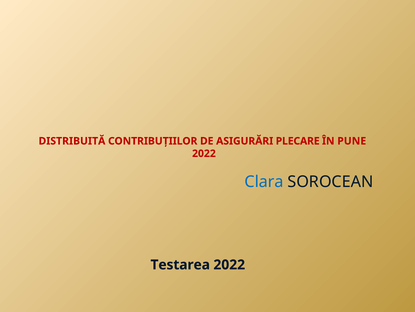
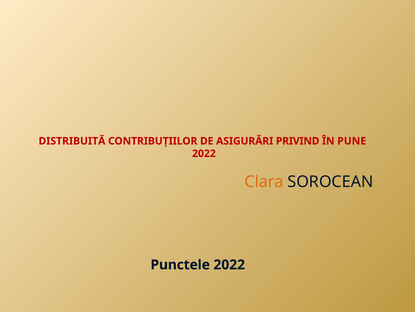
PLECARE: PLECARE -> PRIVIND
Clara colour: blue -> orange
Testarea: Testarea -> Punctele
